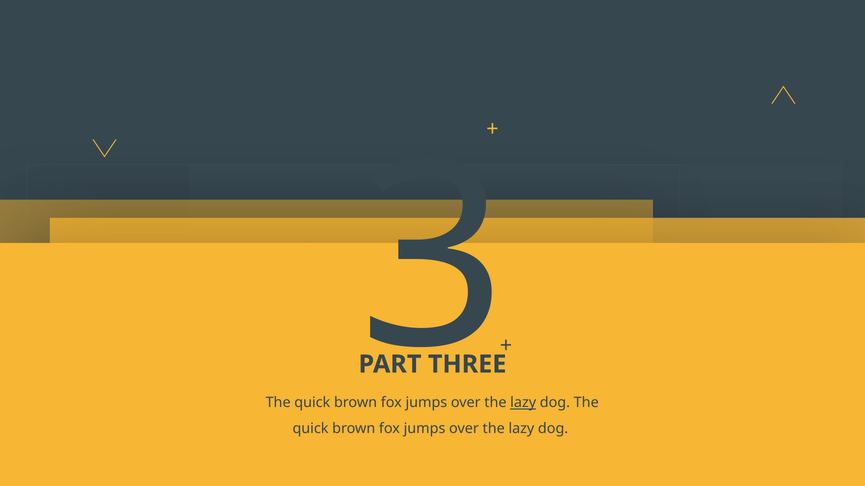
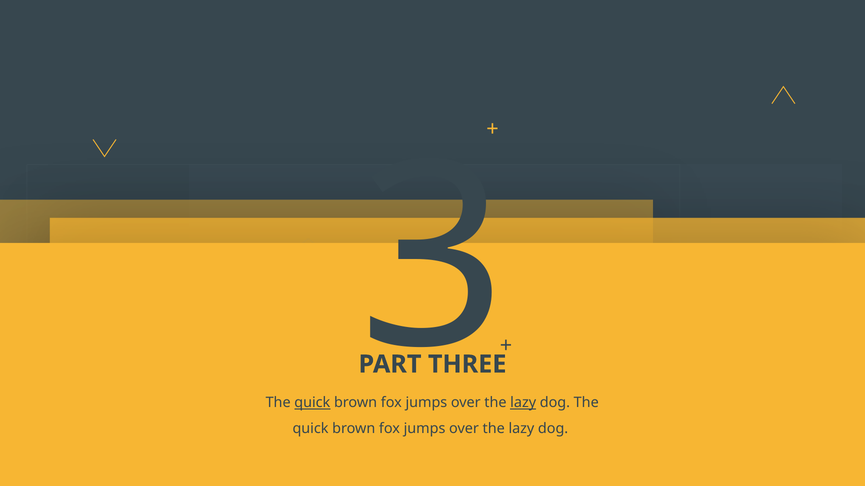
quick at (312, 403) underline: none -> present
